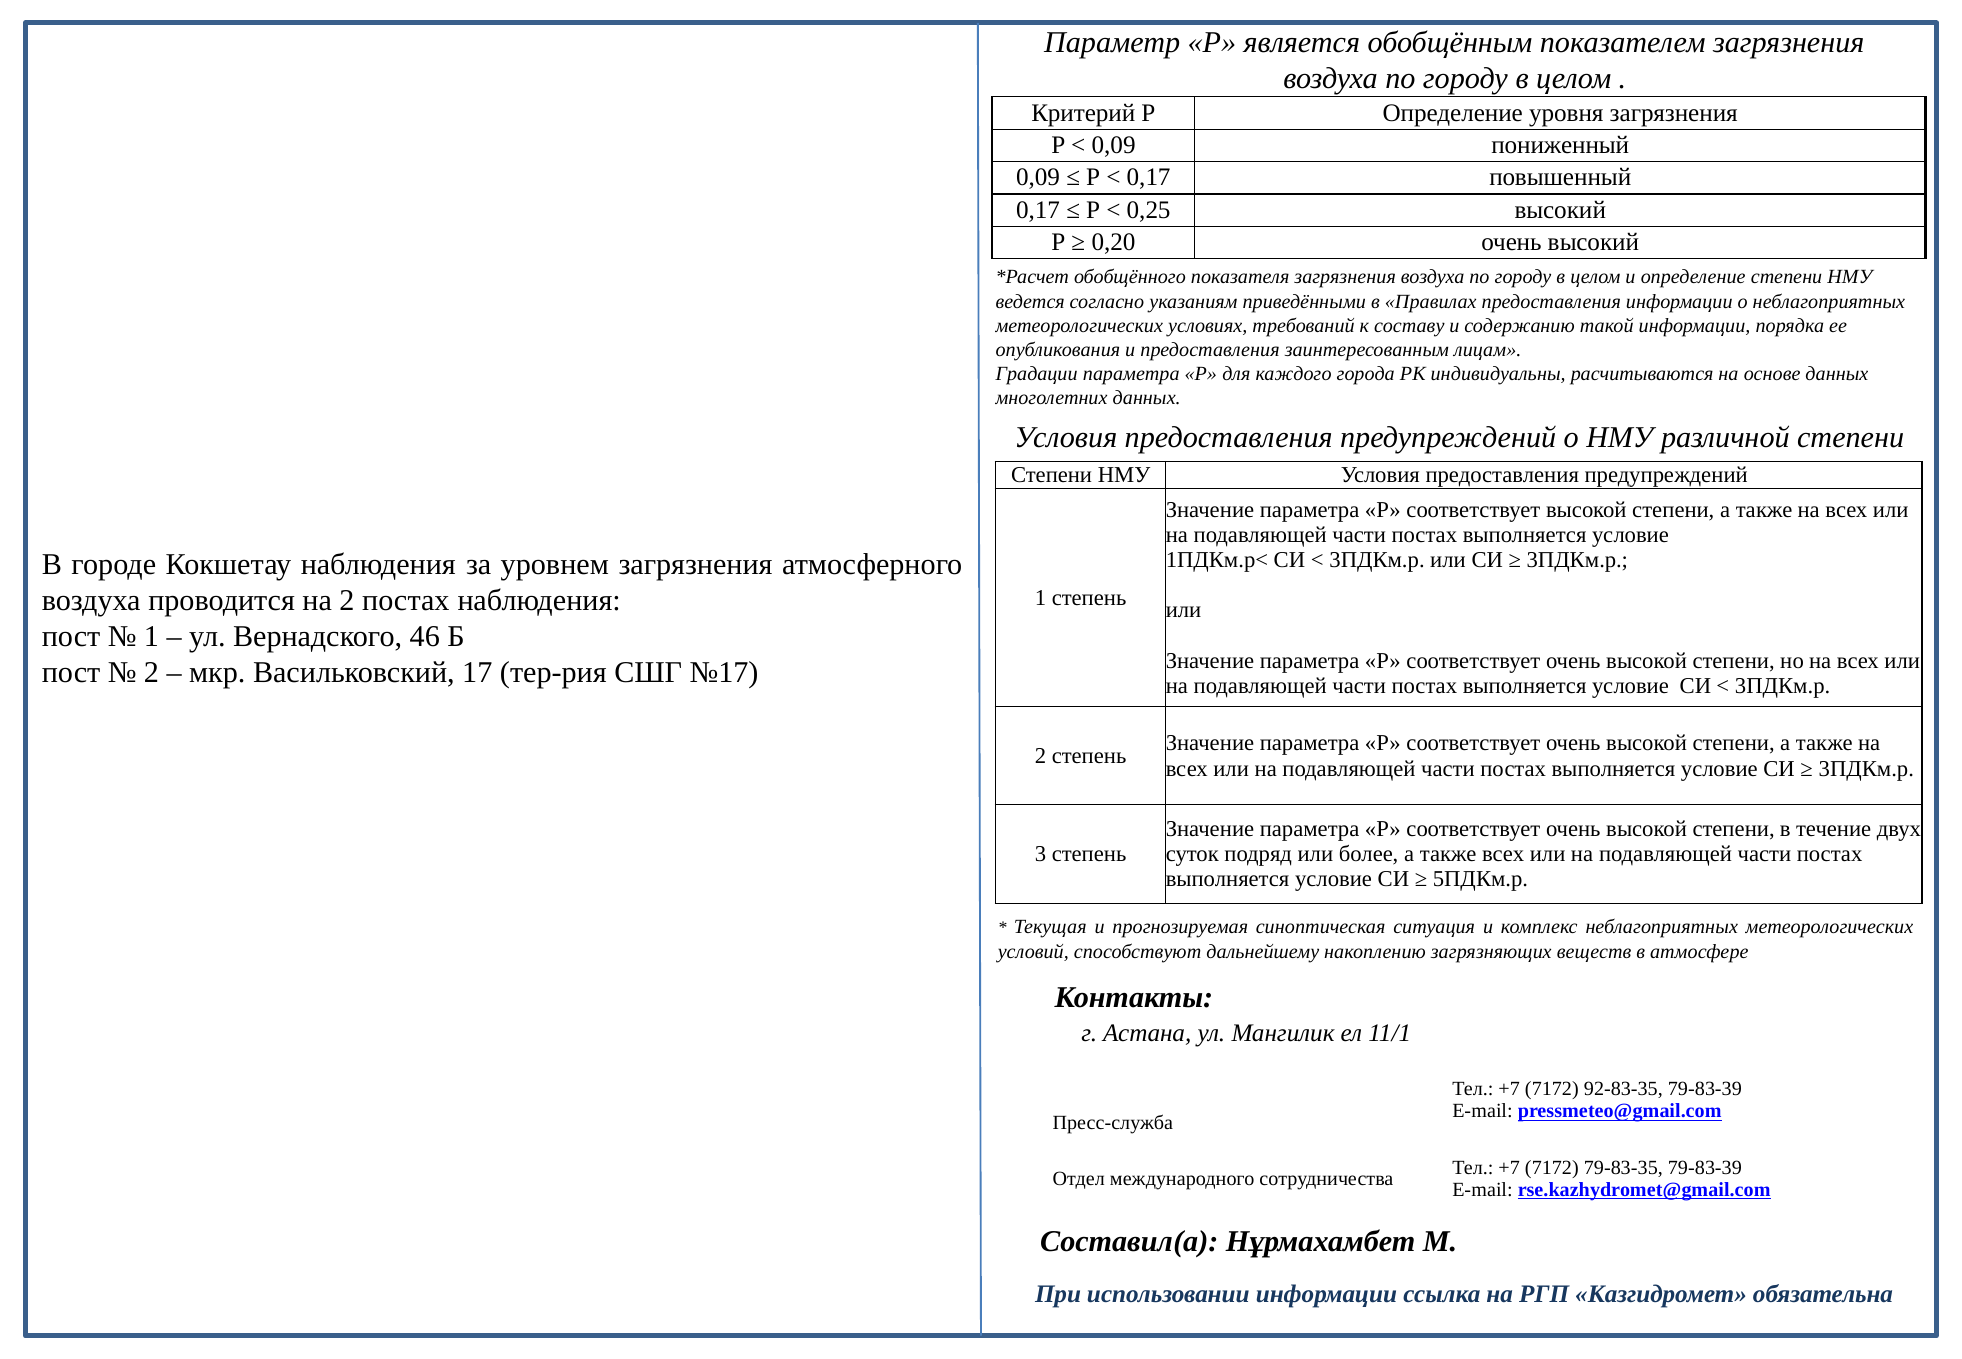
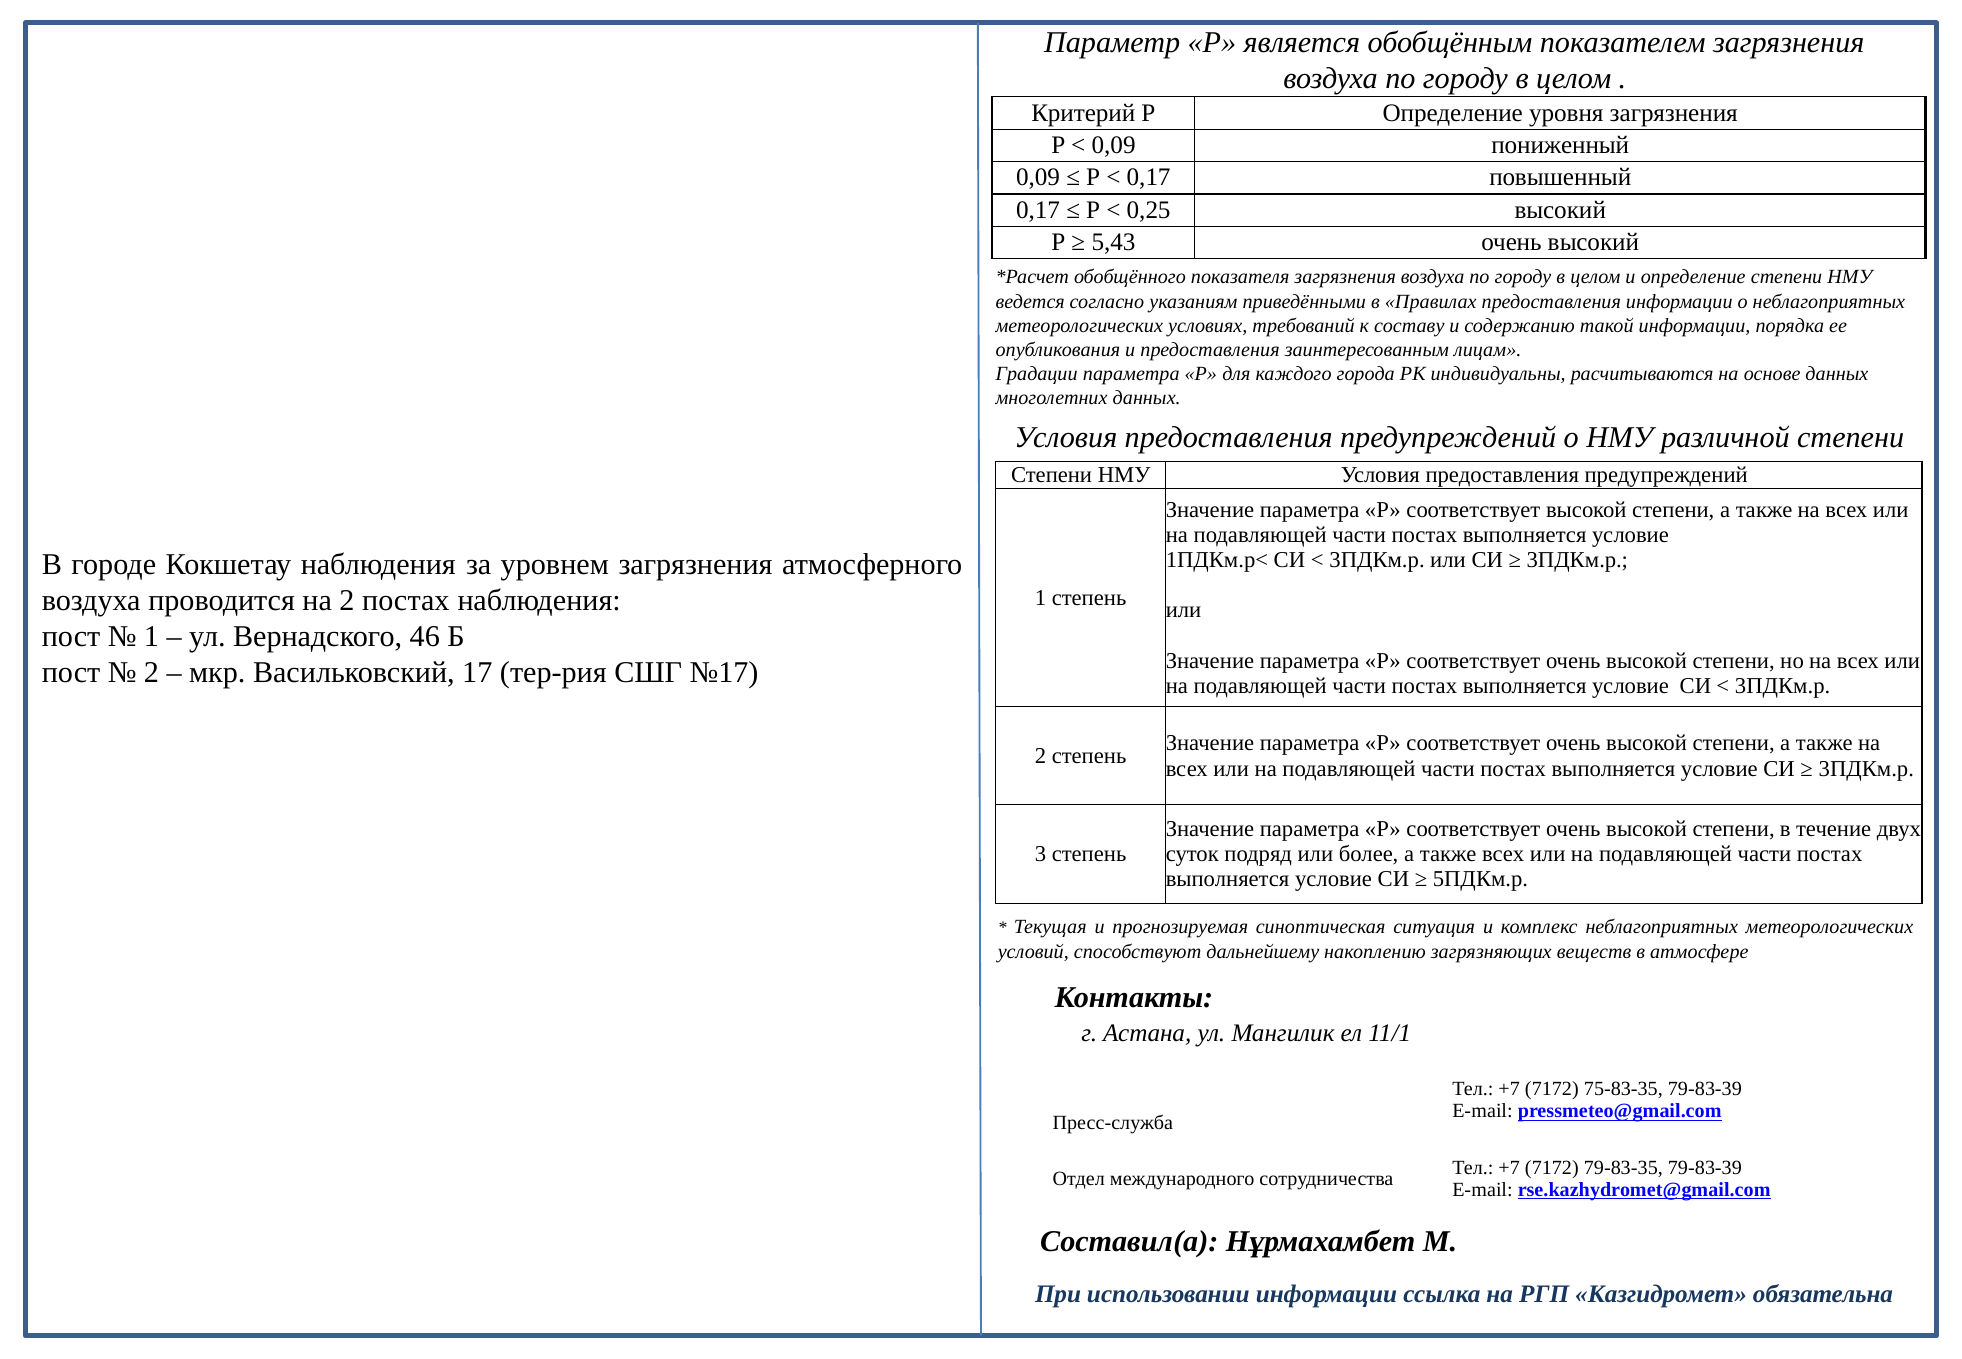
0,20: 0,20 -> 5,43
92-83-35: 92-83-35 -> 75-83-35
